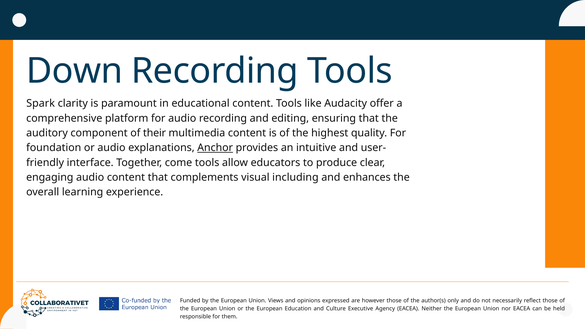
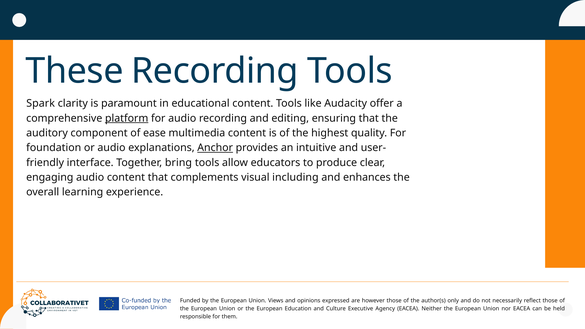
Down: Down -> These
platform underline: none -> present
their: their -> ease
come: come -> bring
